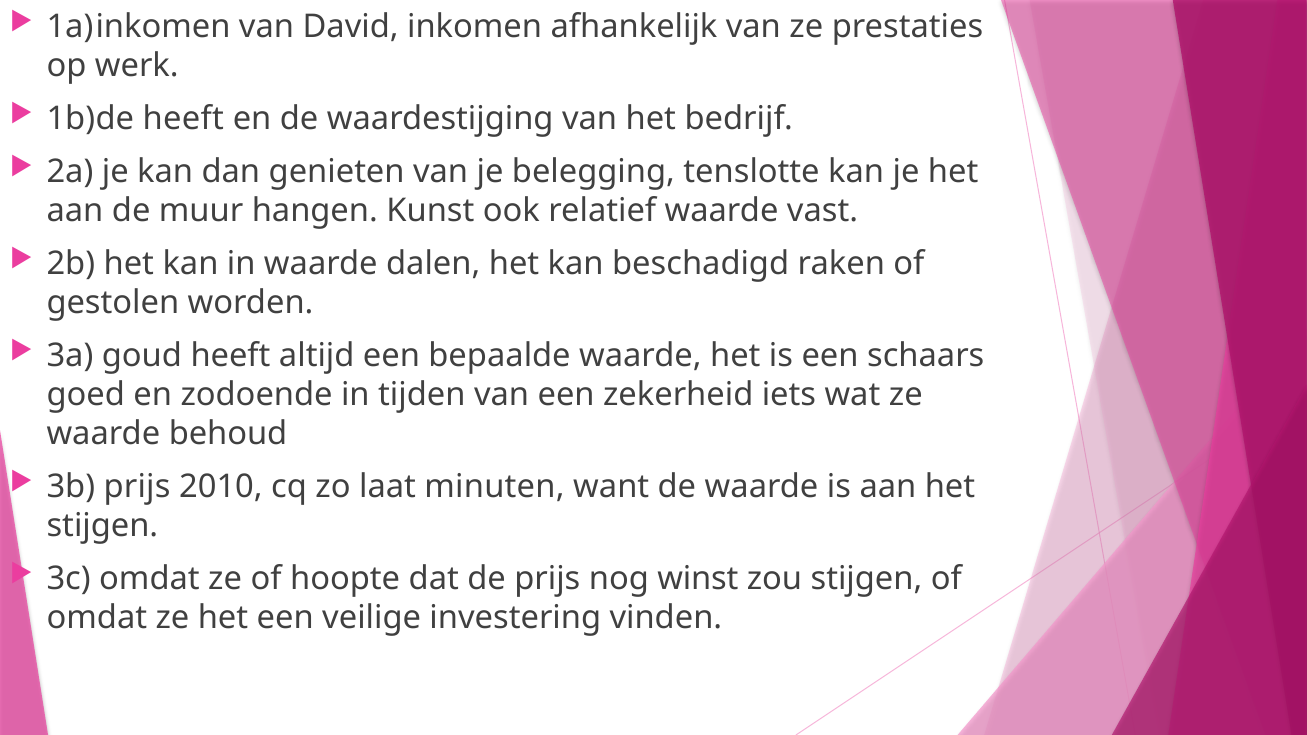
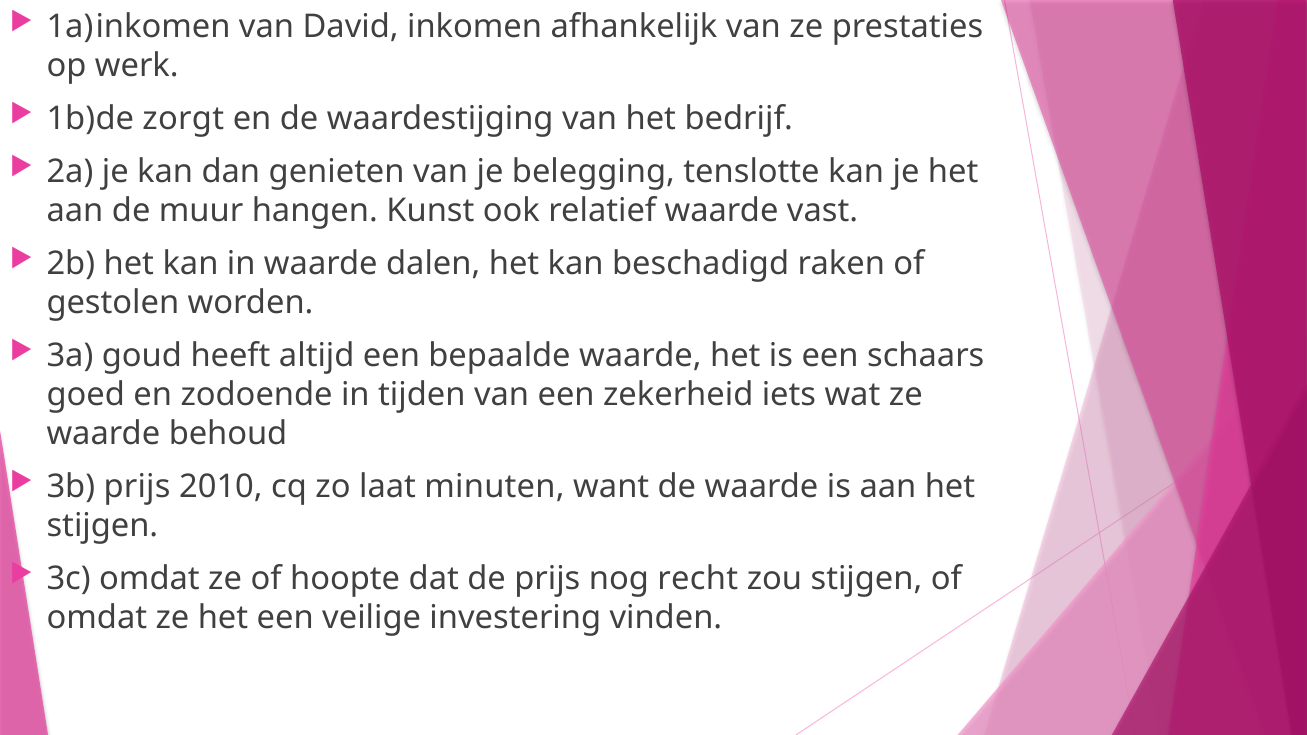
heeft at (183, 119): heeft -> zorgt
winst: winst -> recht
